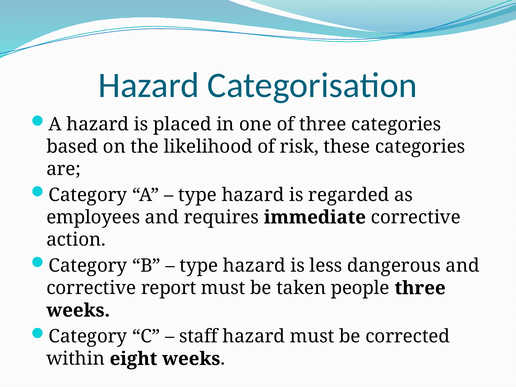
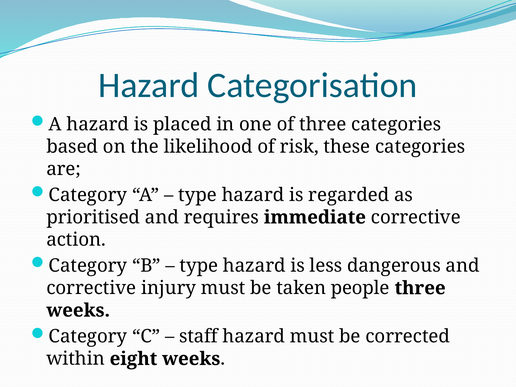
employees: employees -> prioritised
report: report -> injury
